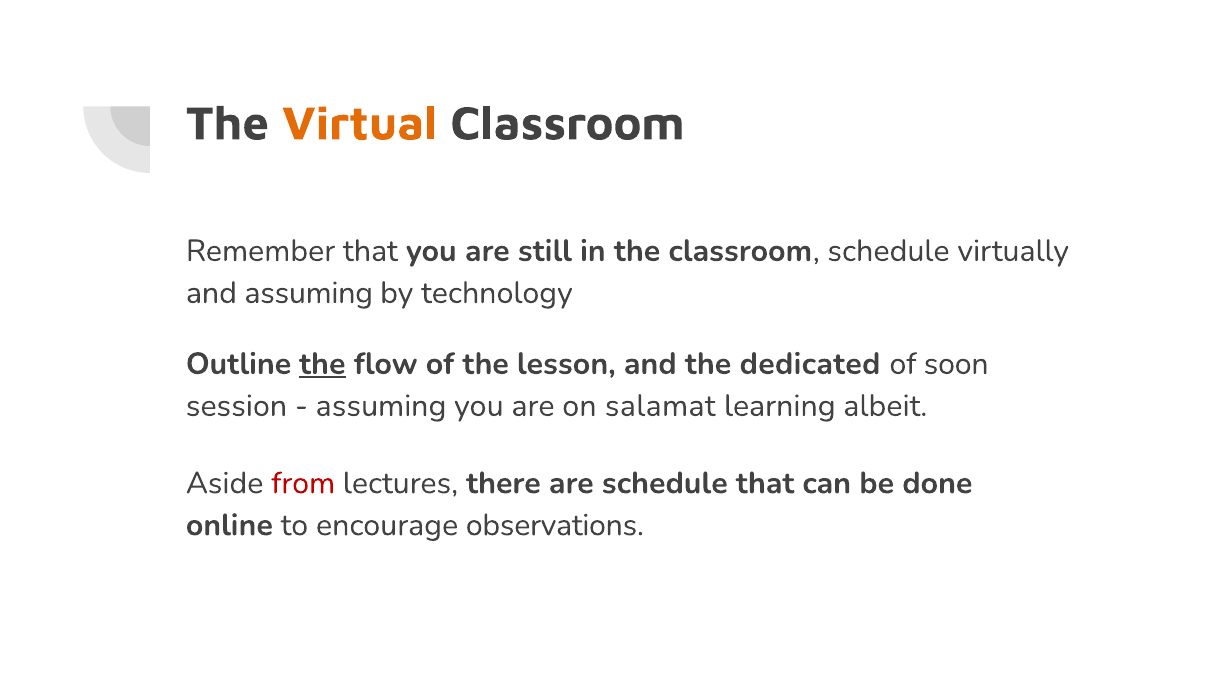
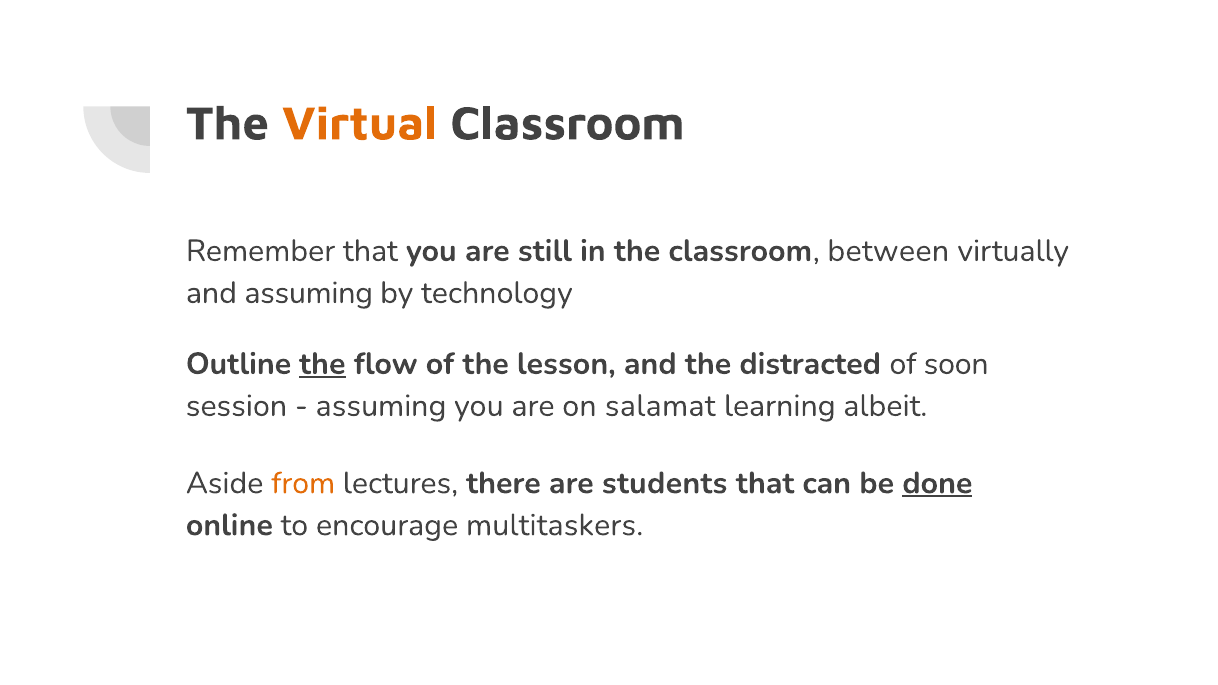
classroom schedule: schedule -> between
dedicated: dedicated -> distracted
from colour: red -> orange
are schedule: schedule -> students
done underline: none -> present
observations: observations -> multitaskers
